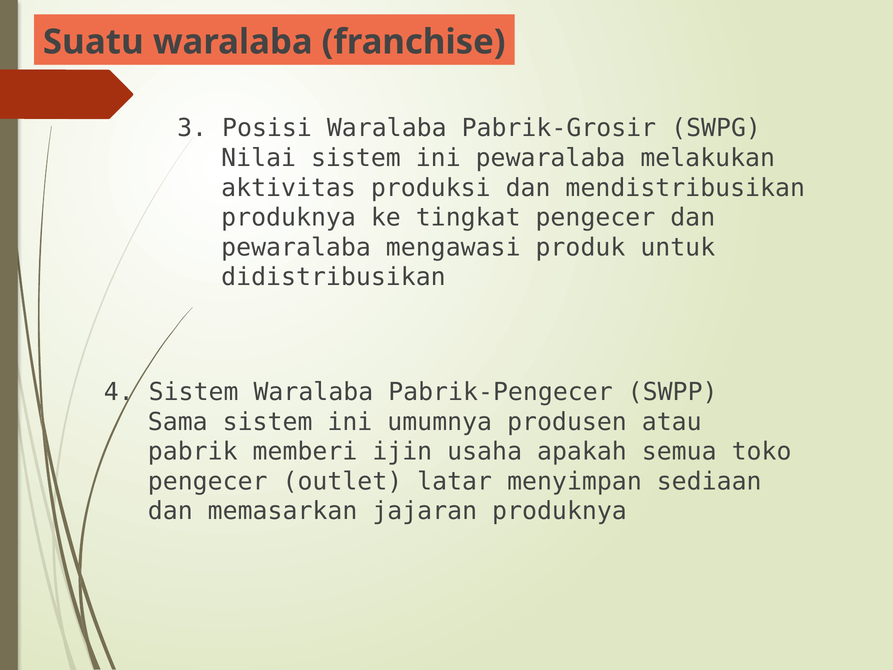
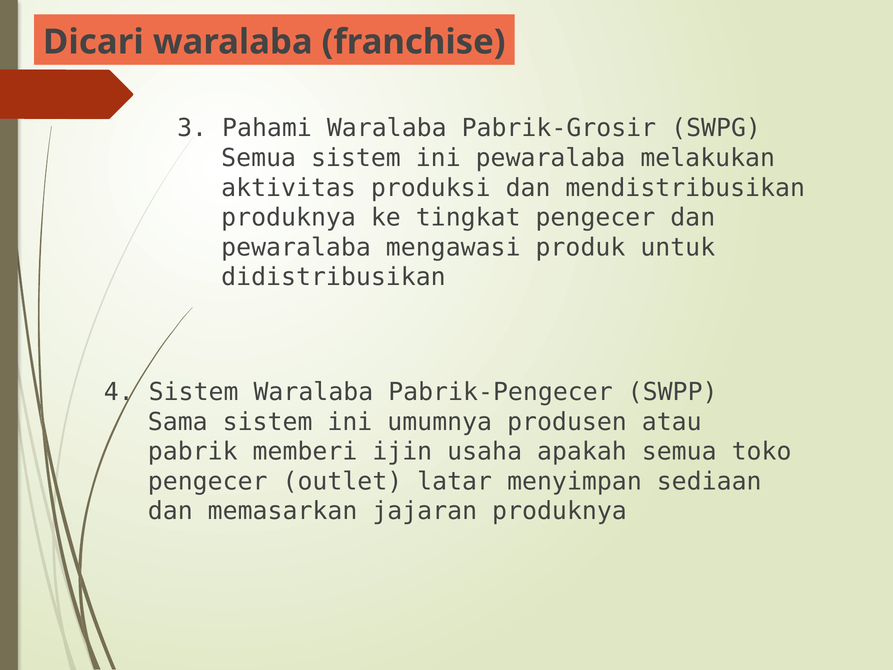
Suatu: Suatu -> Dicari
Posisi: Posisi -> Pahami
Nilai at (259, 158): Nilai -> Semua
